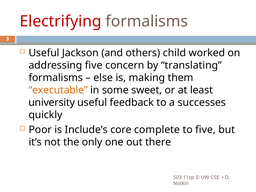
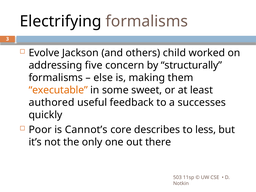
Electrifying colour: red -> black
Useful at (44, 53): Useful -> Evolve
translating: translating -> structurally
university: university -> authored
Include’s: Include’s -> Cannot’s
complete: complete -> describes
to five: five -> less
